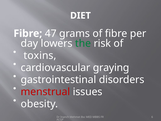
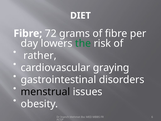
47: 47 -> 72
toxins: toxins -> rather
menstrual colour: red -> black
